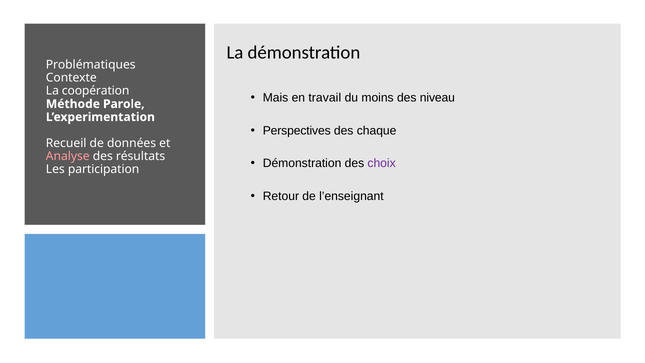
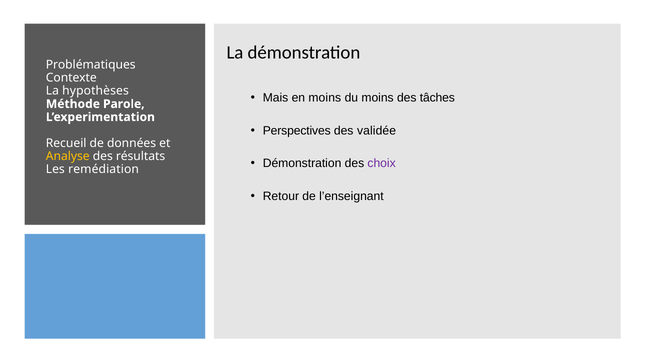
coopération: coopération -> hypothèses
en travail: travail -> moins
niveau: niveau -> tâches
chaque: chaque -> validée
Analyse colour: pink -> yellow
participation: participation -> remédiation
